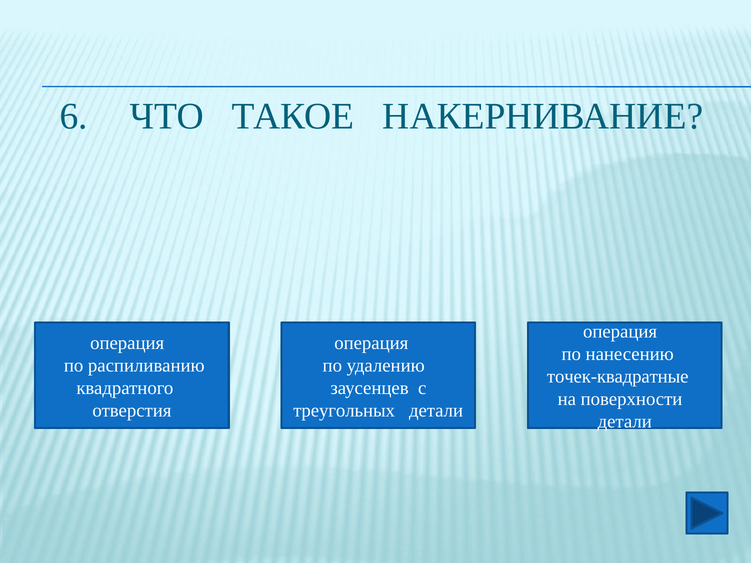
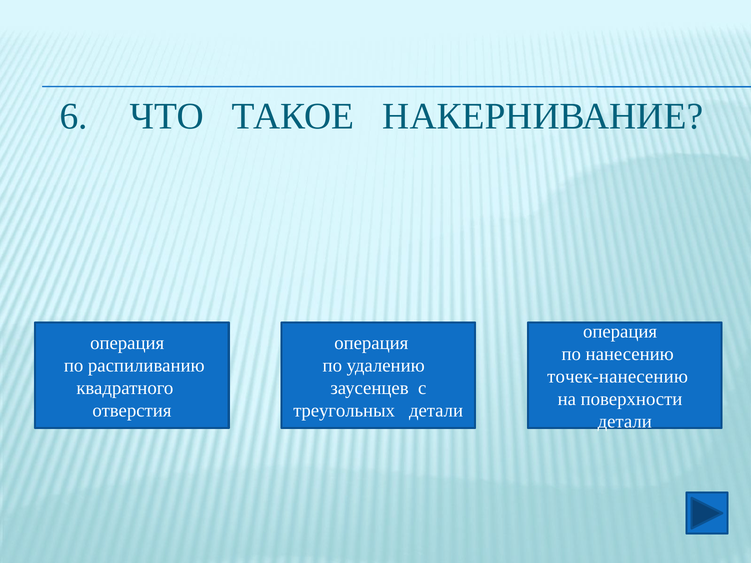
точек-квадратные: точек-квадратные -> точек-нанесению
